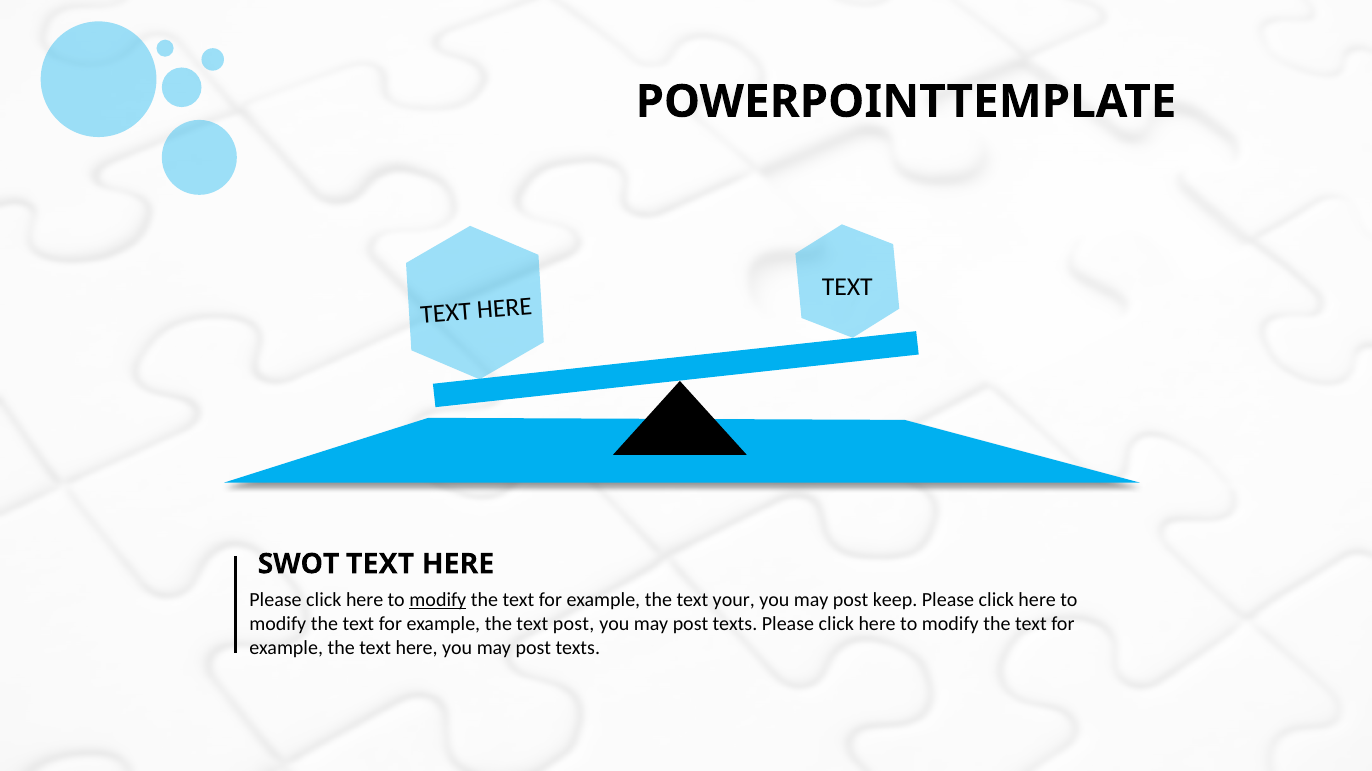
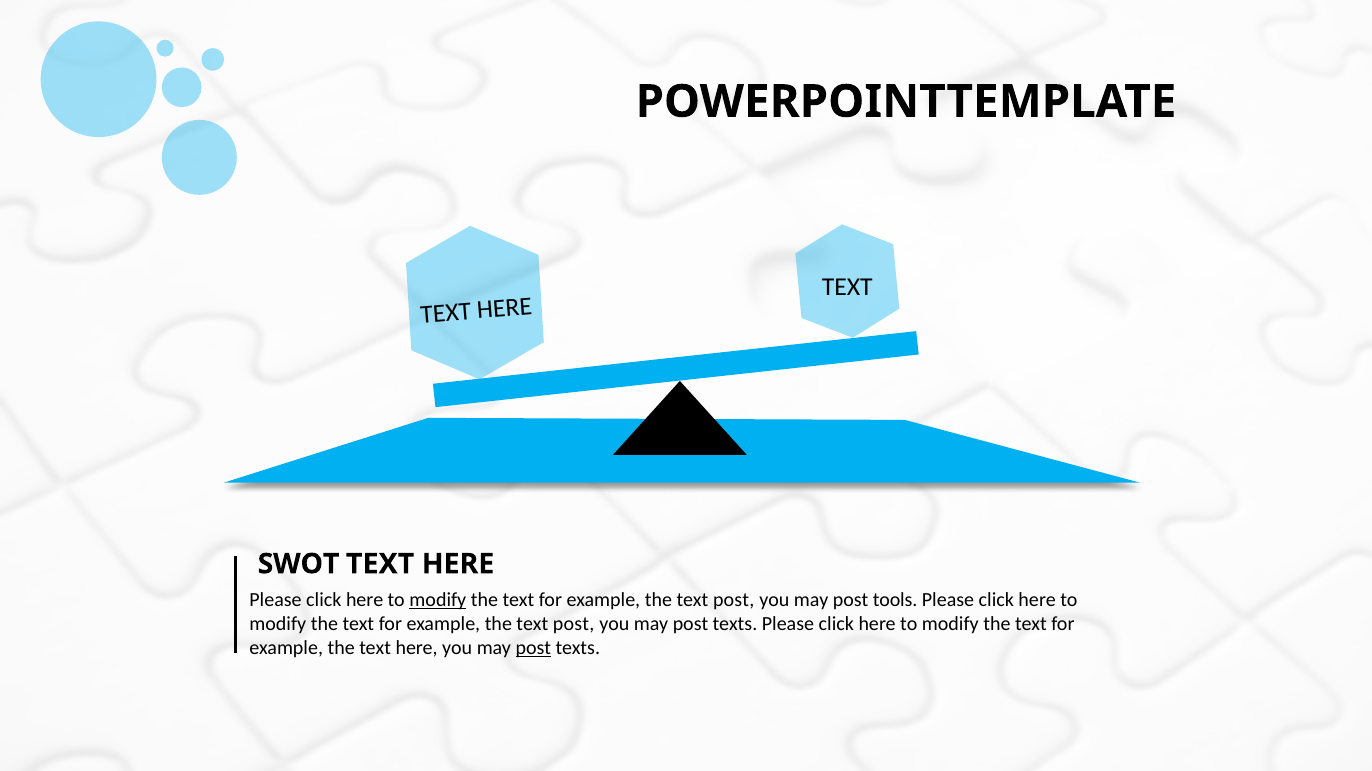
your at (734, 600): your -> post
keep: keep -> tools
post at (533, 648) underline: none -> present
